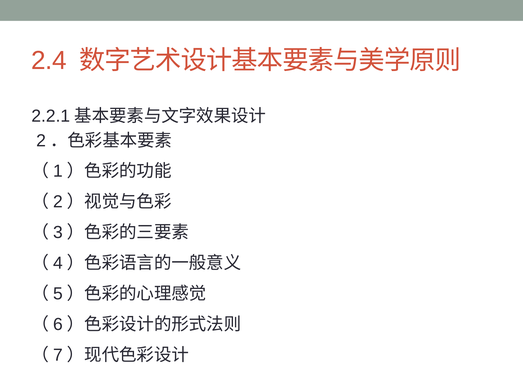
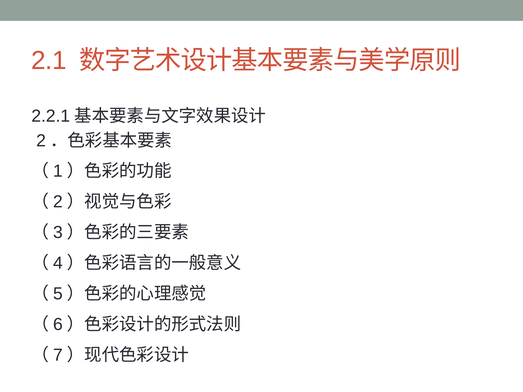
2.4: 2.4 -> 2.1
